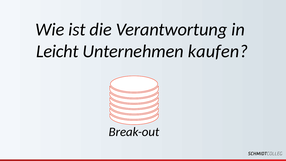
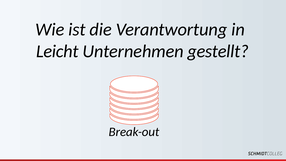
kaufen: kaufen -> gestellt
